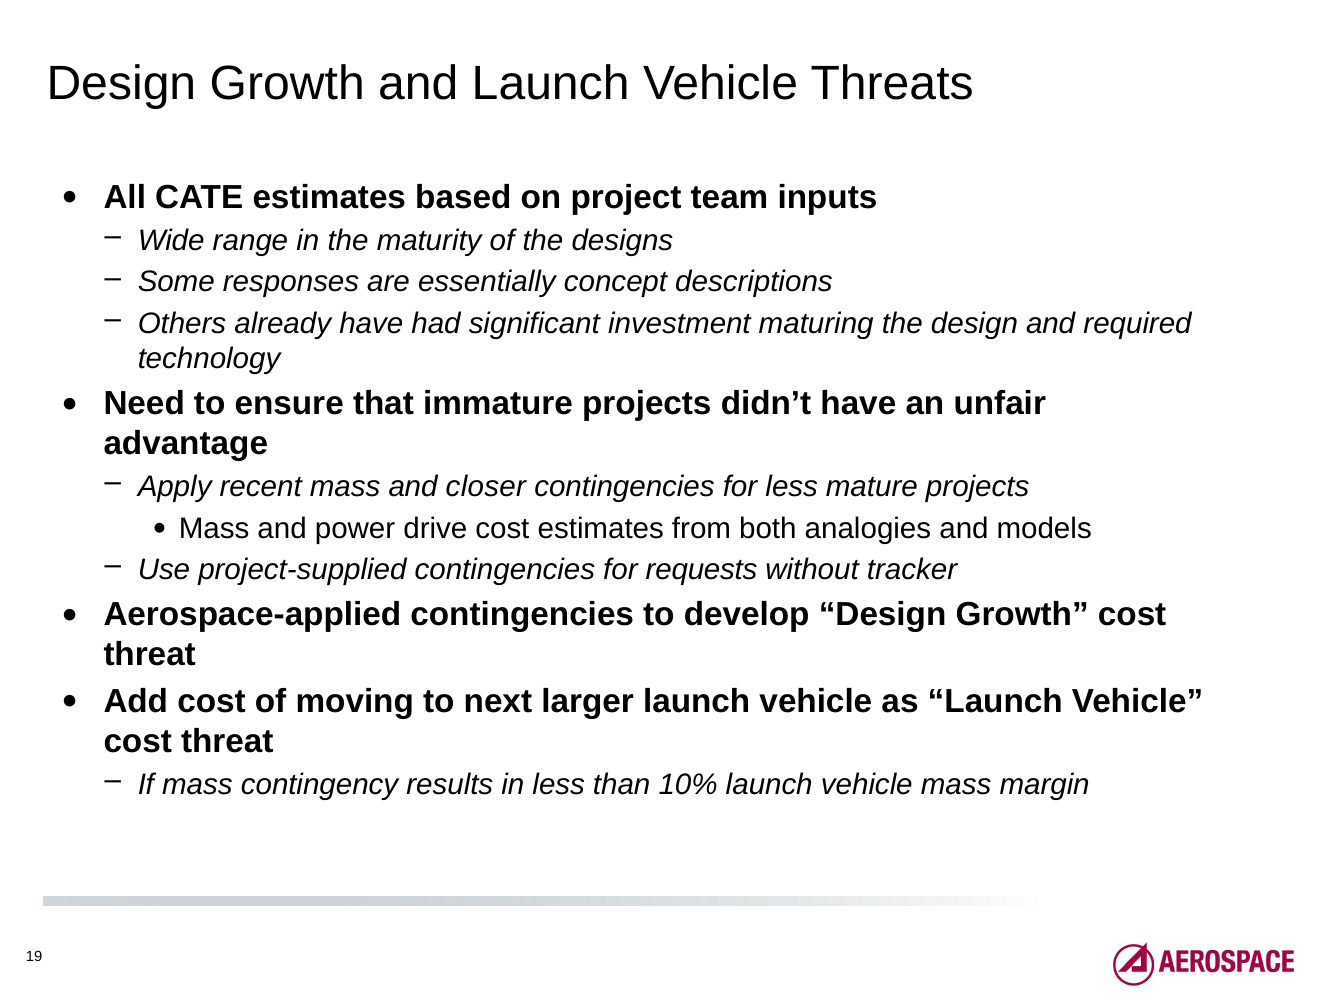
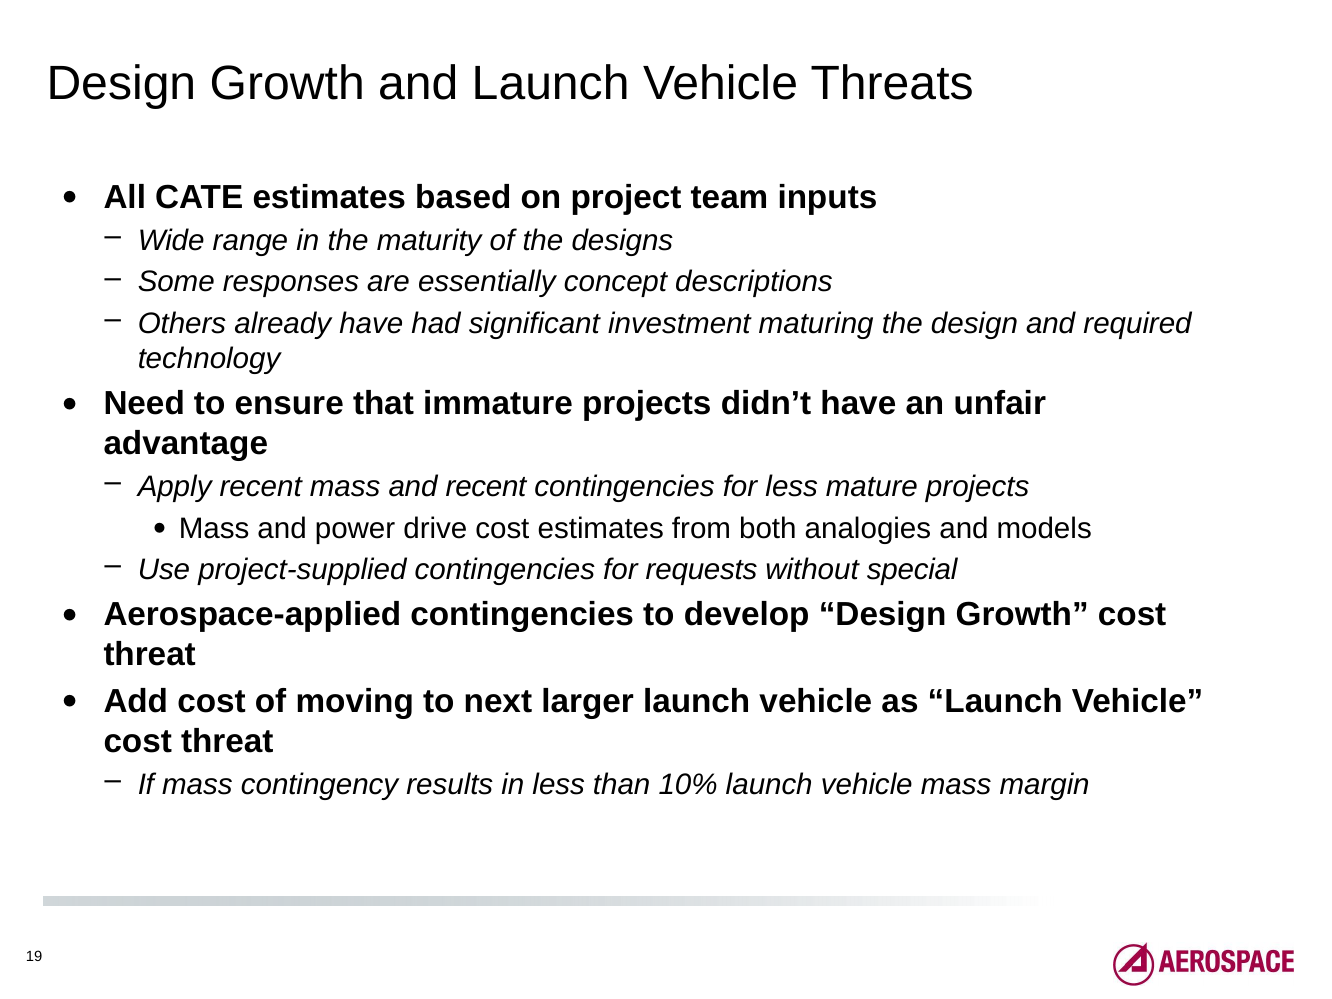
and closer: closer -> recent
tracker: tracker -> special
